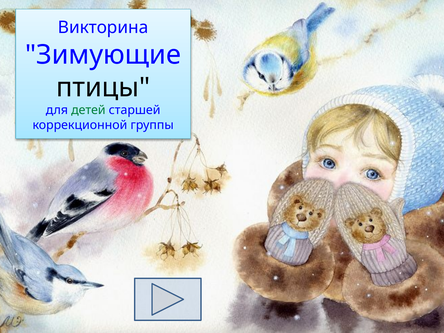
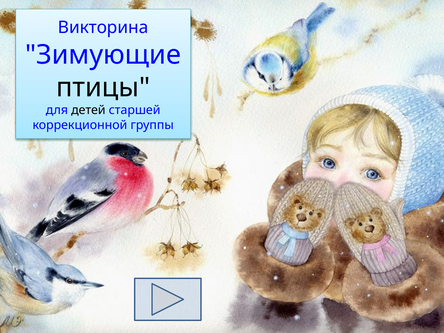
детей colour: green -> black
